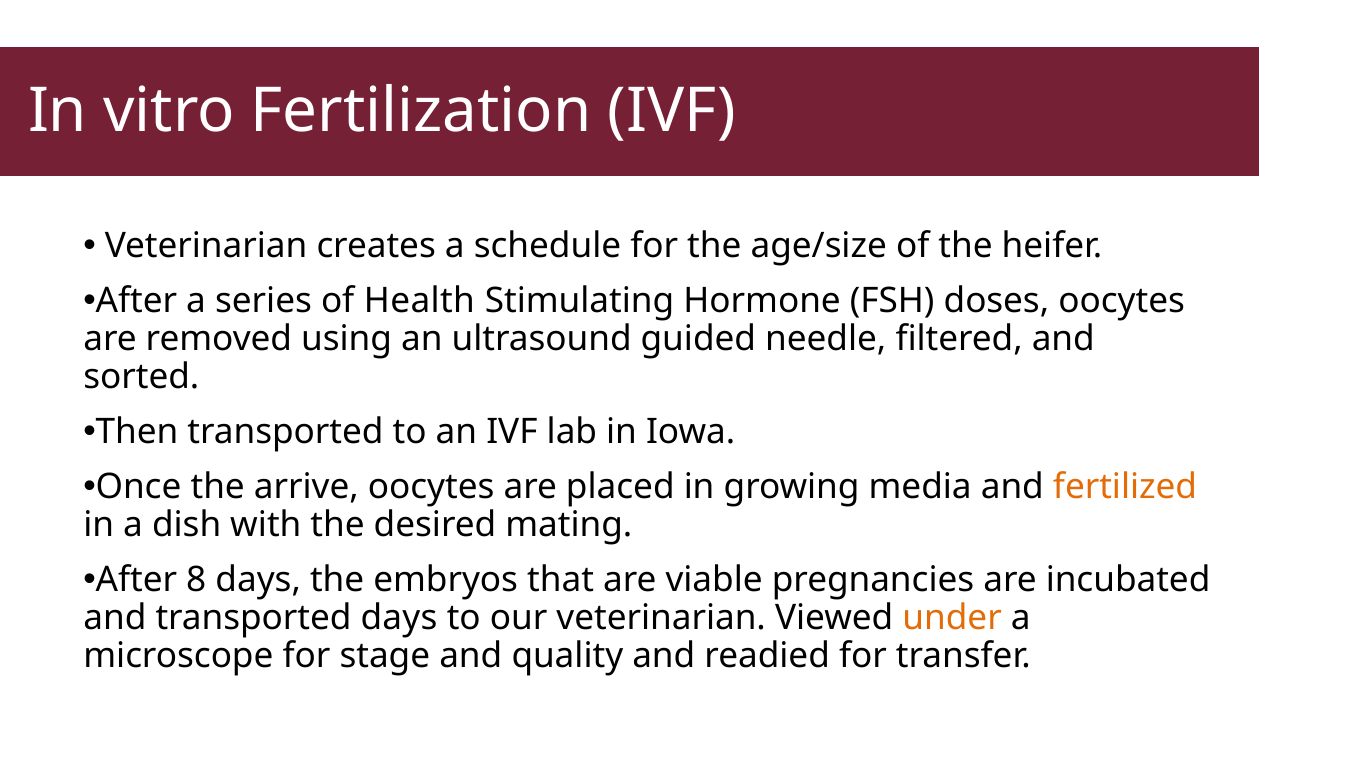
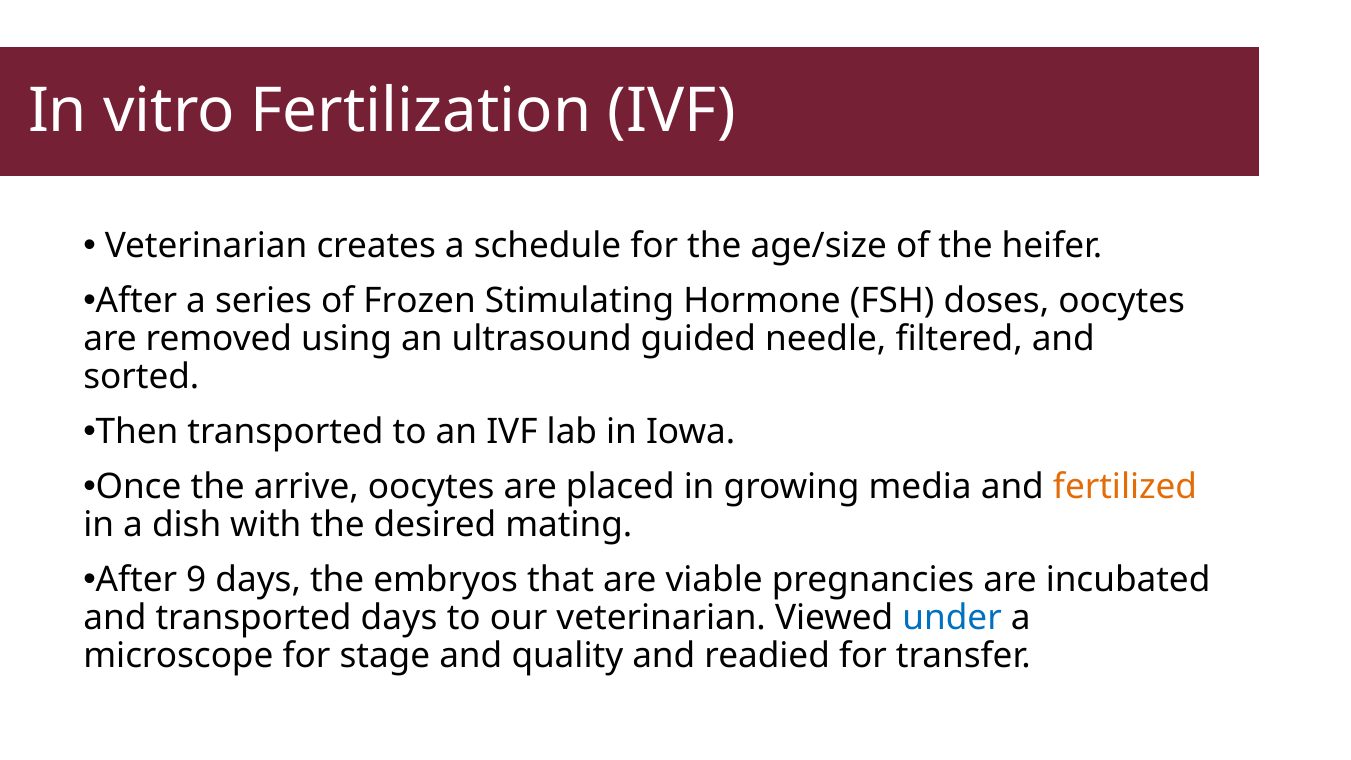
Health: Health -> Frozen
8: 8 -> 9
under colour: orange -> blue
